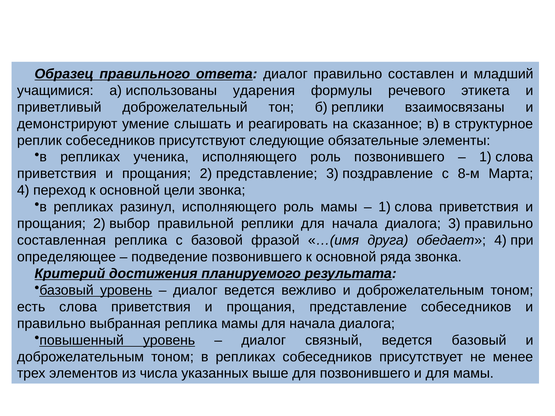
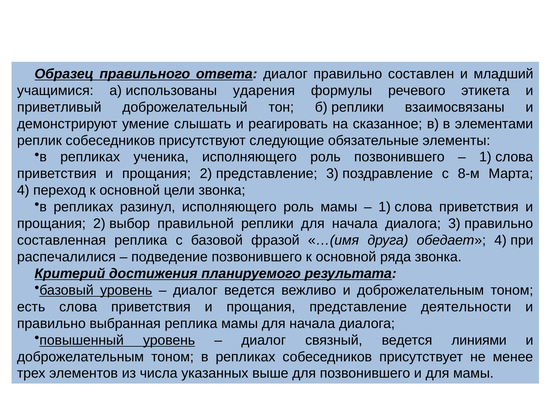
структурное: структурное -> элементами
определяющее: определяющее -> распечалилися
представление собеседников: собеседников -> деятельности
ведется базовый: базовый -> линиями
